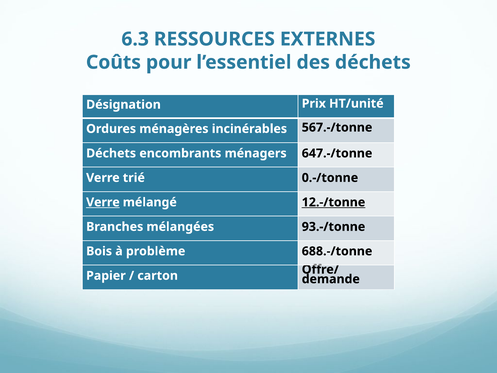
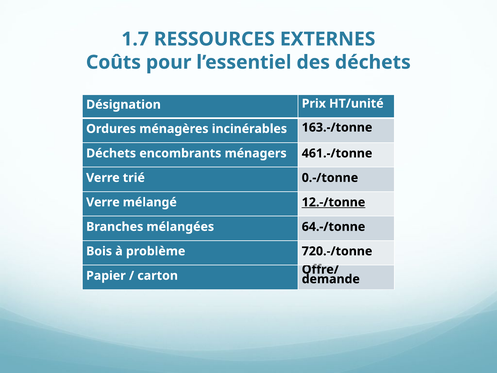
6.3: 6.3 -> 1.7
567.-/tonne: 567.-/tonne -> 163.-/tonne
647.-/tonne: 647.-/tonne -> 461.-/tonne
Verre at (103, 202) underline: present -> none
93.-/tonne: 93.-/tonne -> 64.-/tonne
688.-/tonne: 688.-/tonne -> 720.-/tonne
